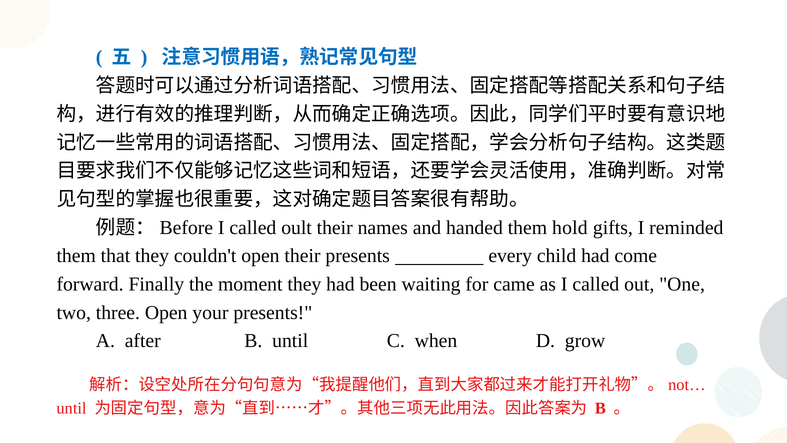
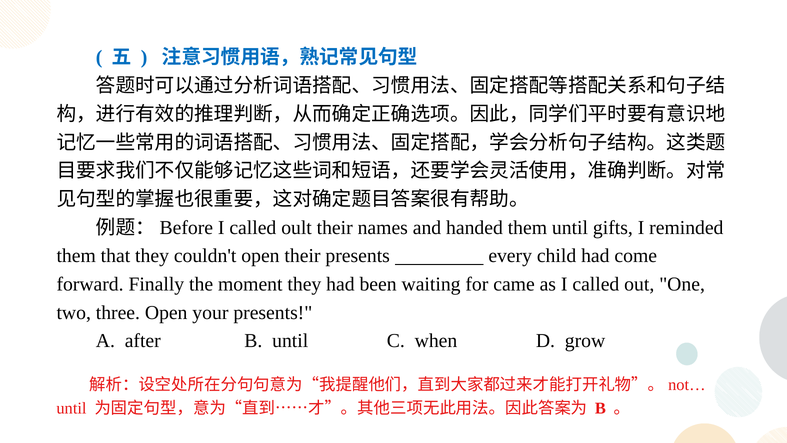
them hold: hold -> until
